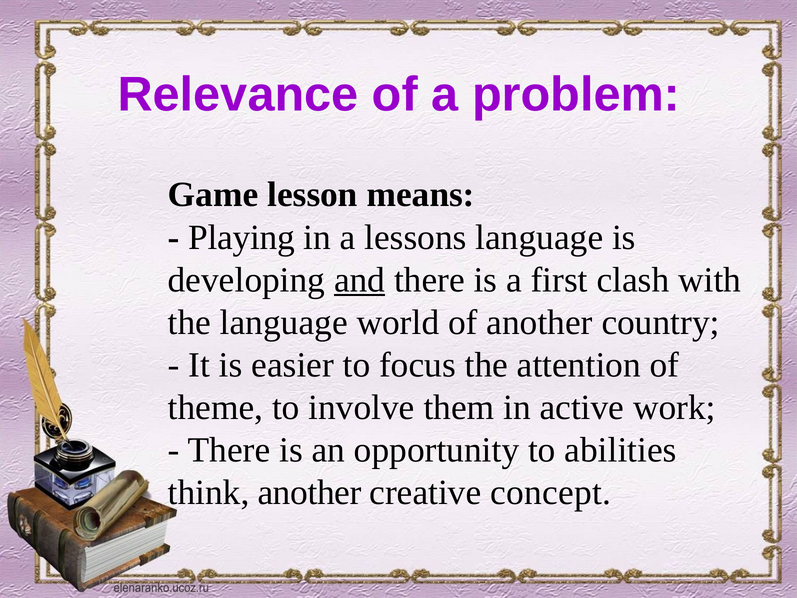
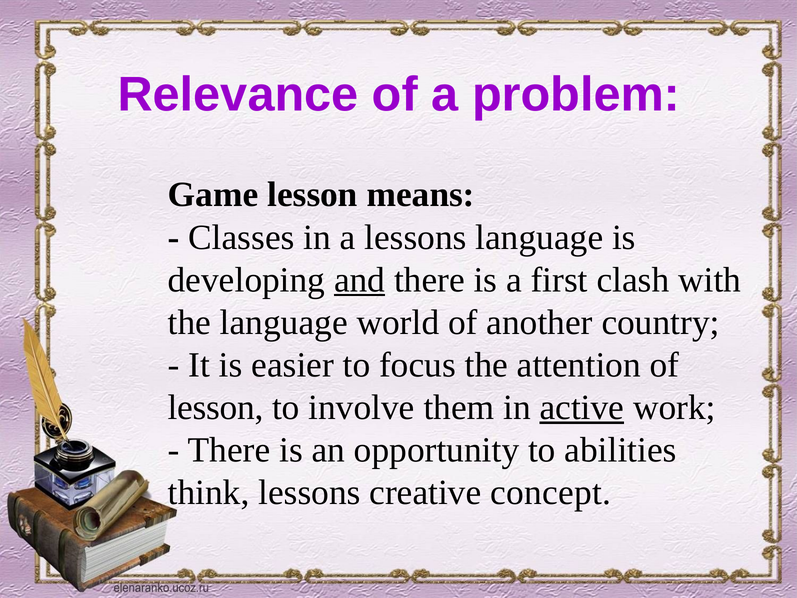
Playing: Playing -> Classes
theme at (215, 407): theme -> lesson
active underline: none -> present
think another: another -> lessons
